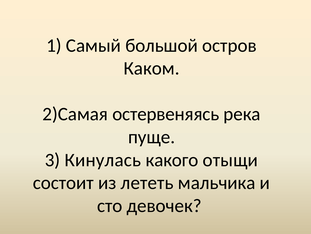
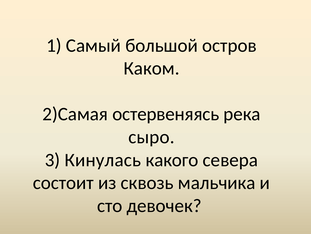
пуще: пуще -> сыро
отыщи: отыщи -> севера
лететь: лететь -> сквозь
